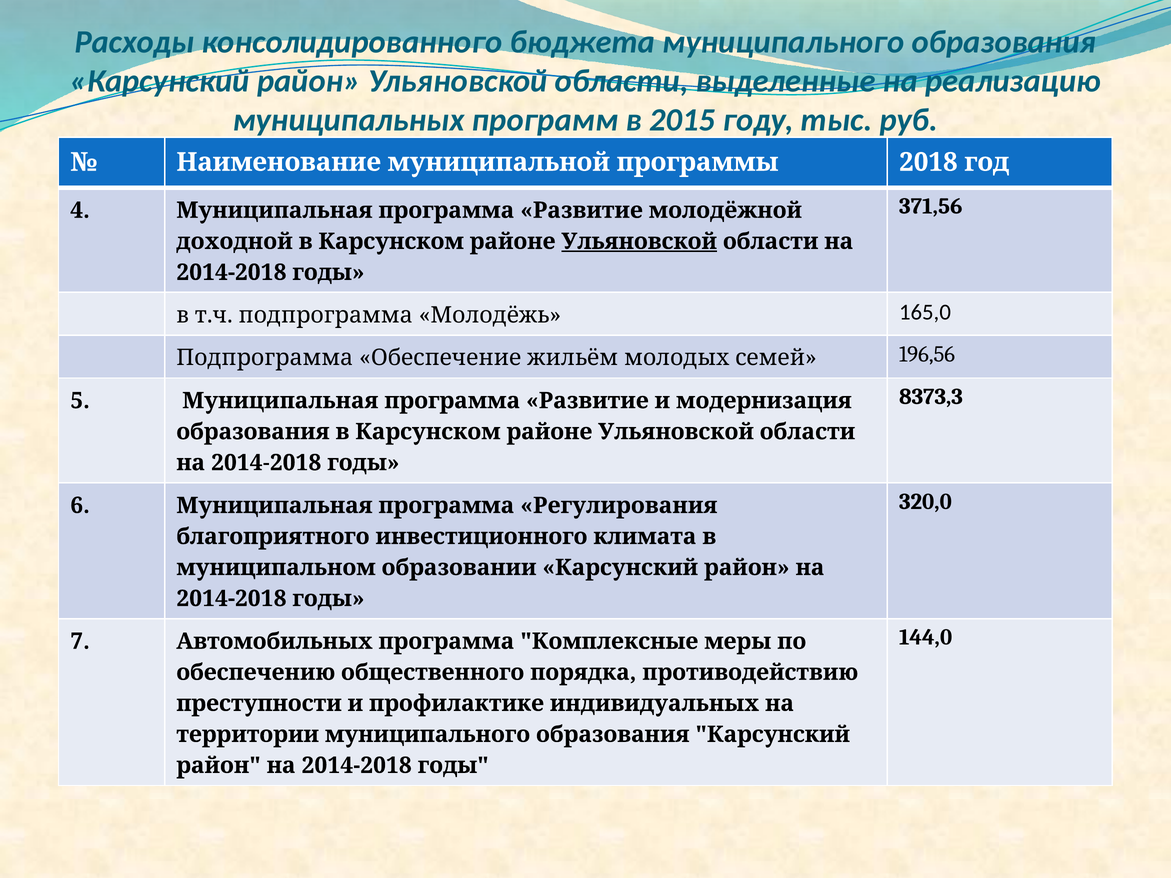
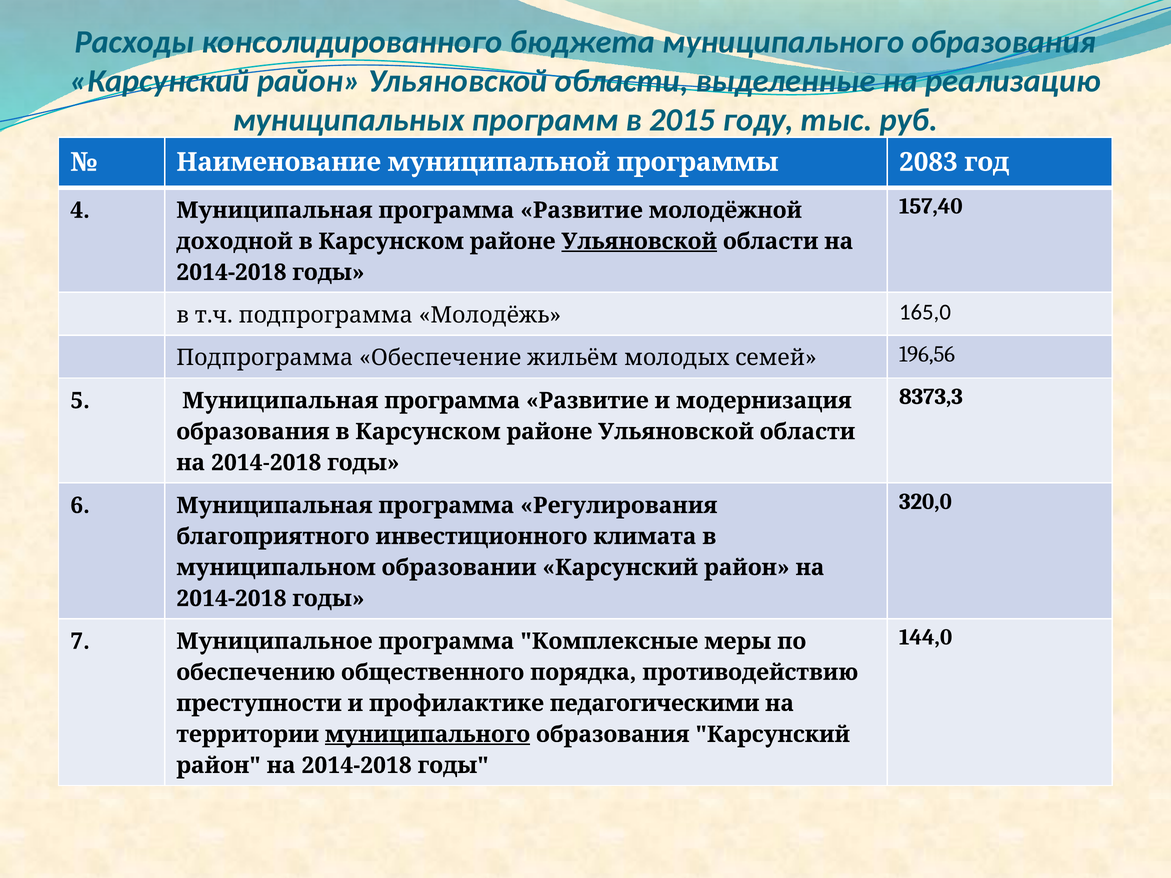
2018: 2018 -> 2083
371,56: 371,56 -> 157,40
Автомобильных: Автомобильных -> Муниципальное
индивидуальных: индивидуальных -> педагогическими
муниципального at (428, 735) underline: none -> present
